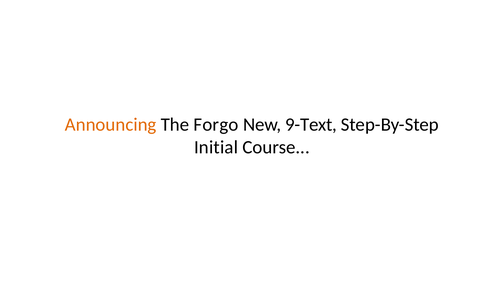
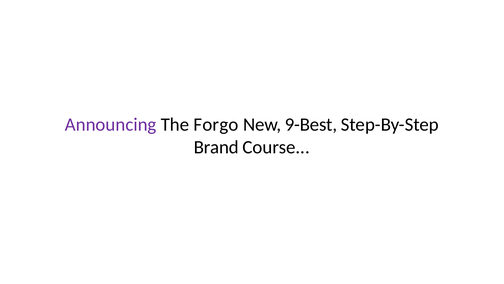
Announcing colour: orange -> purple
9-Text: 9-Text -> 9-Best
Initial: Initial -> Brand
